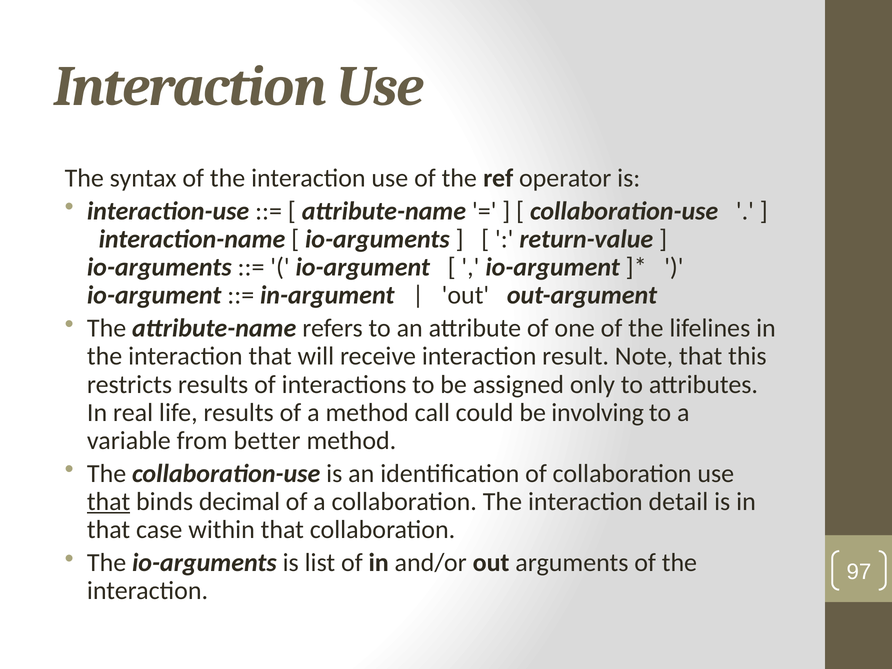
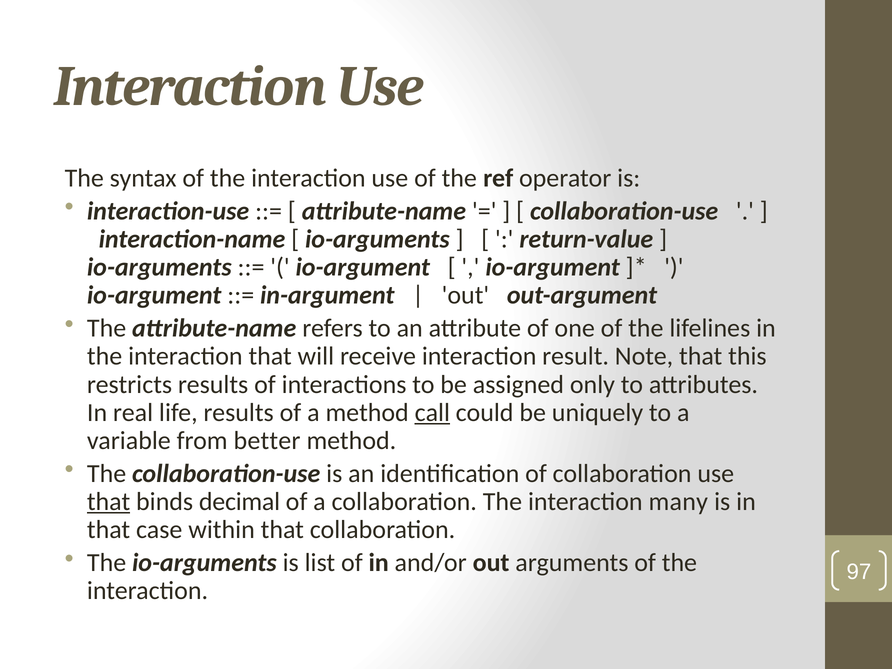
call underline: none -> present
involving: involving -> uniquely
detail: detail -> many
